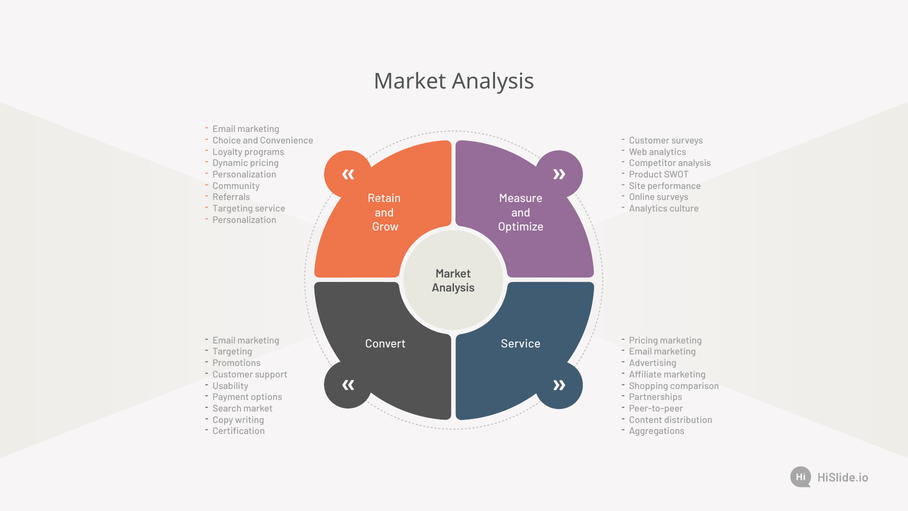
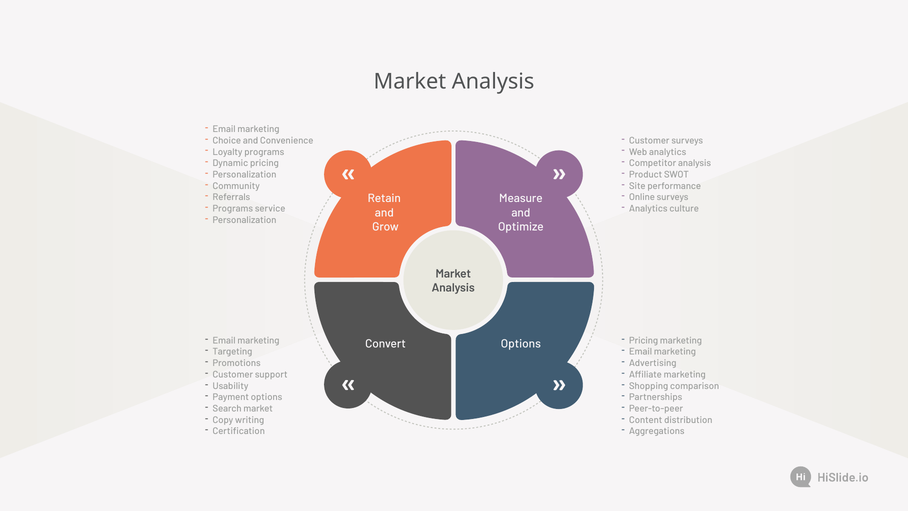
Targeting at (233, 209): Targeting -> Programs
Service at (521, 344): Service -> Options
